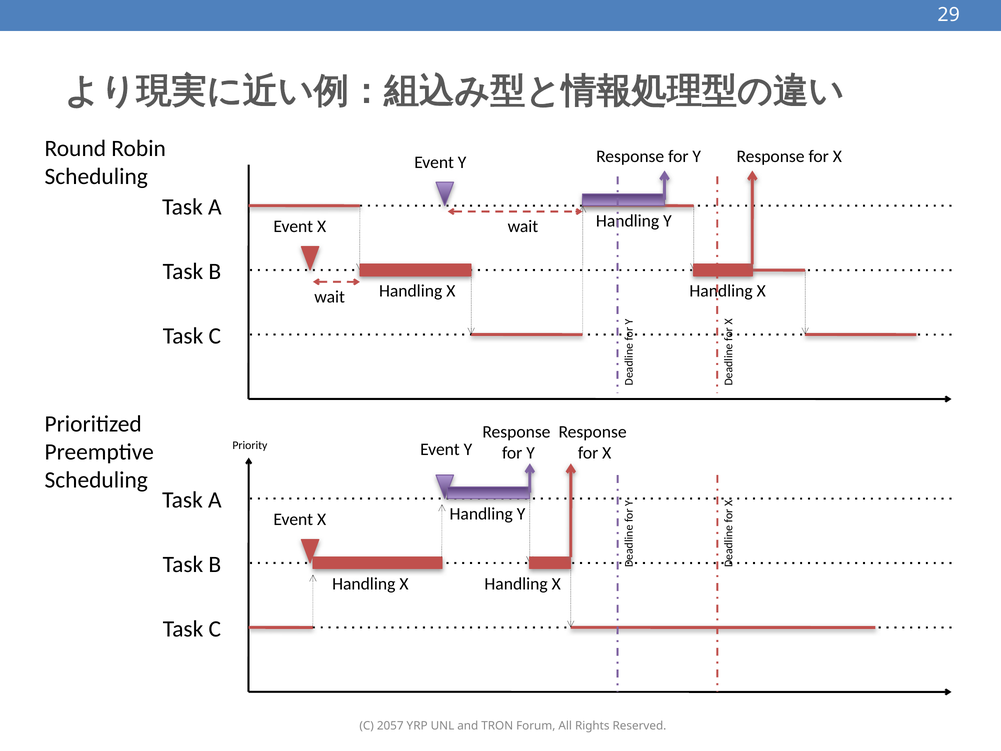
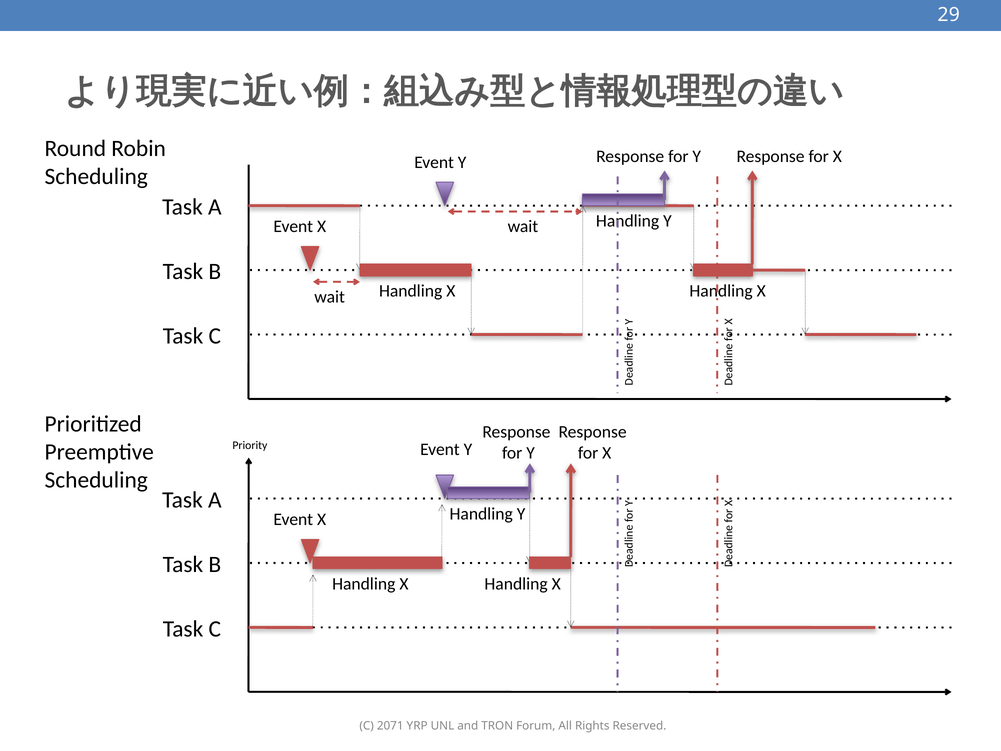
2057: 2057 -> 2071
